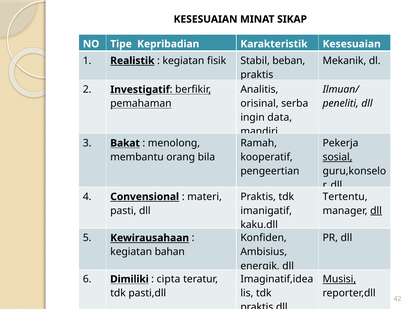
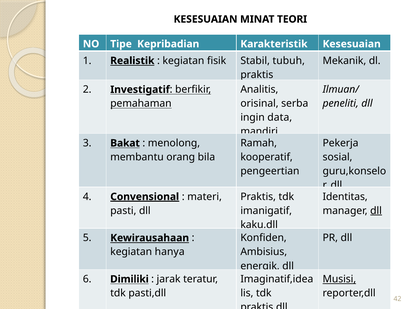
SIKAP: SIKAP -> TEORI
beban: beban -> tubuh
sosial underline: present -> none
Convensional underline: none -> present
Tertentu: Tertentu -> Identitas
bahan: bahan -> hanya
cipta: cipta -> jarak
